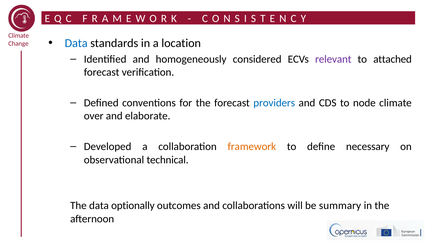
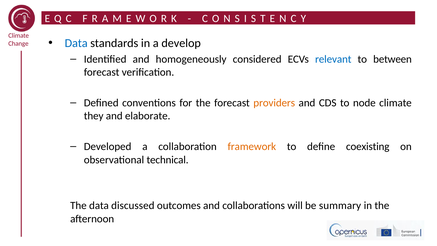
location: location -> develop
relevant colour: purple -> blue
attached: attached -> between
providers colour: blue -> orange
over: over -> they
necessary: necessary -> coexisting
optionally: optionally -> discussed
